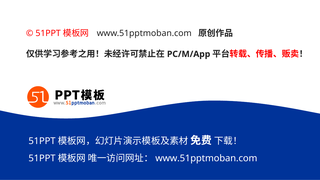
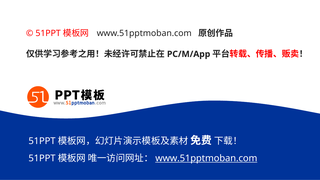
www.51pptmoban.com at (206, 158) underline: none -> present
